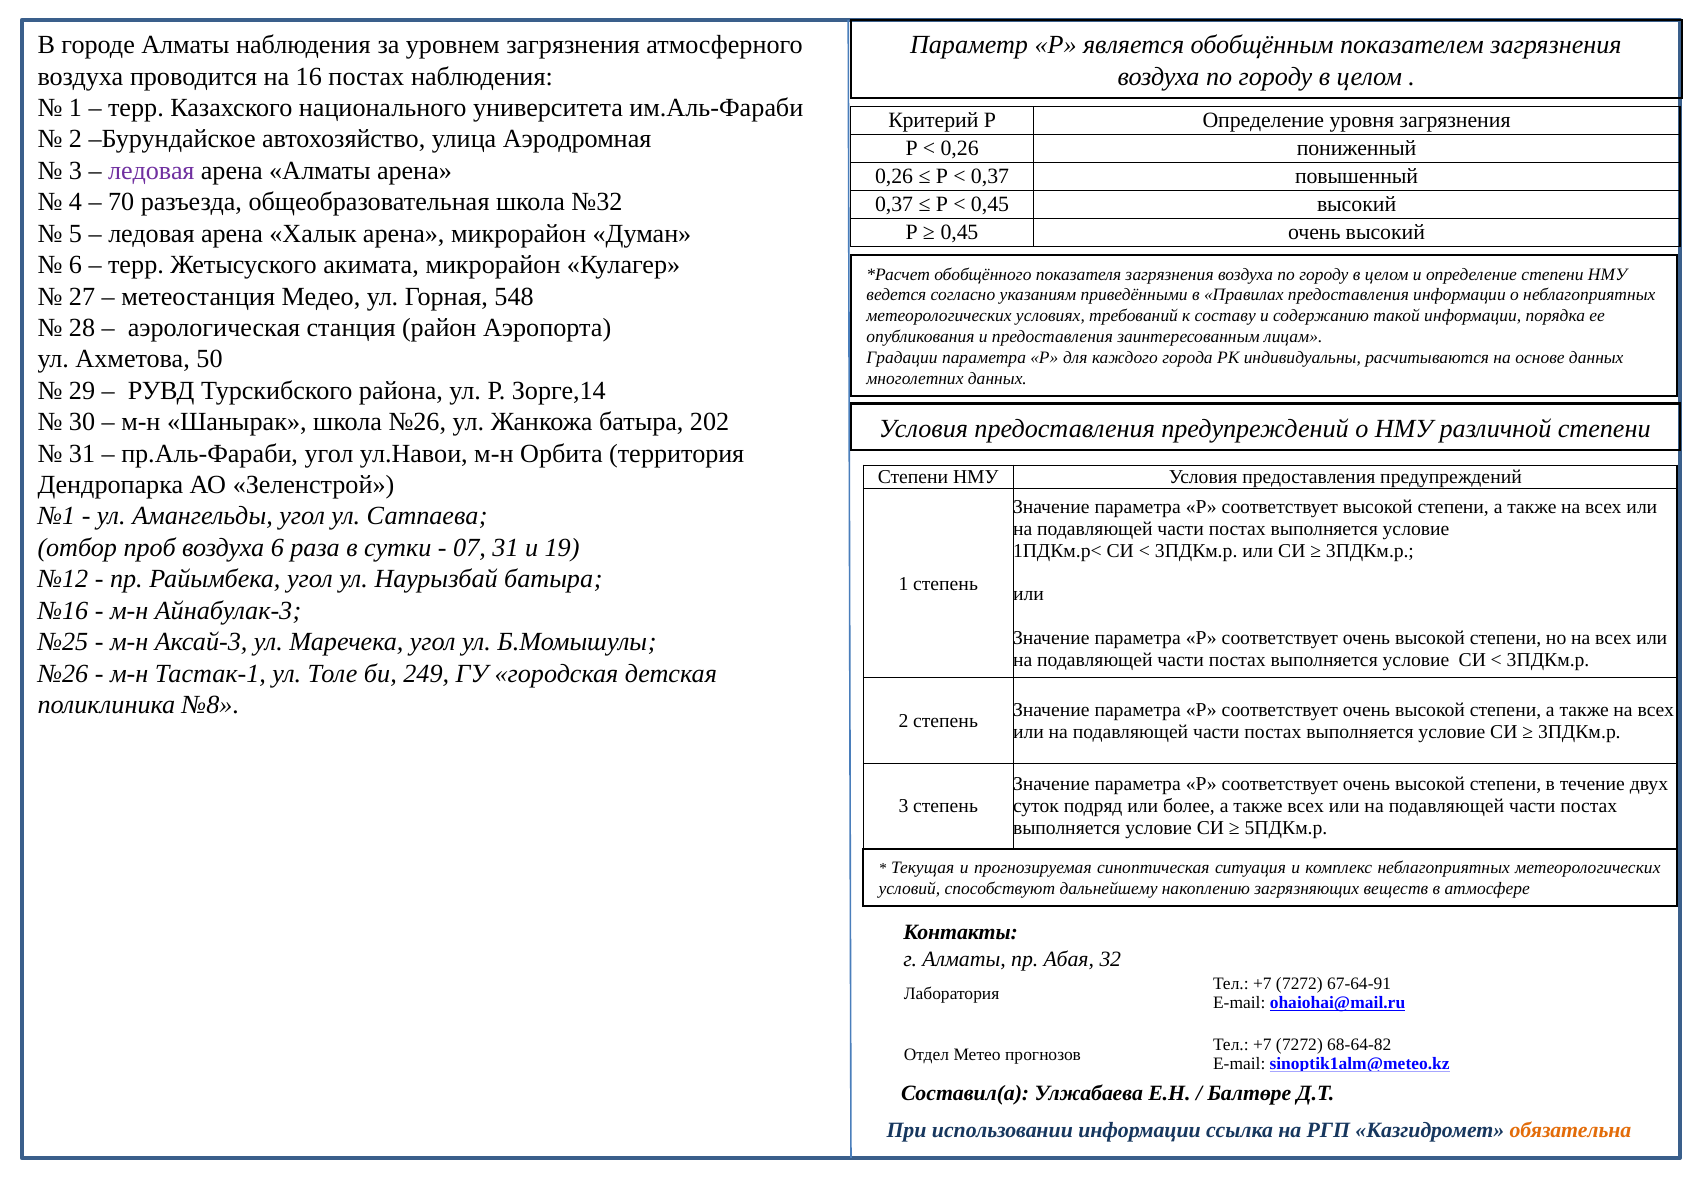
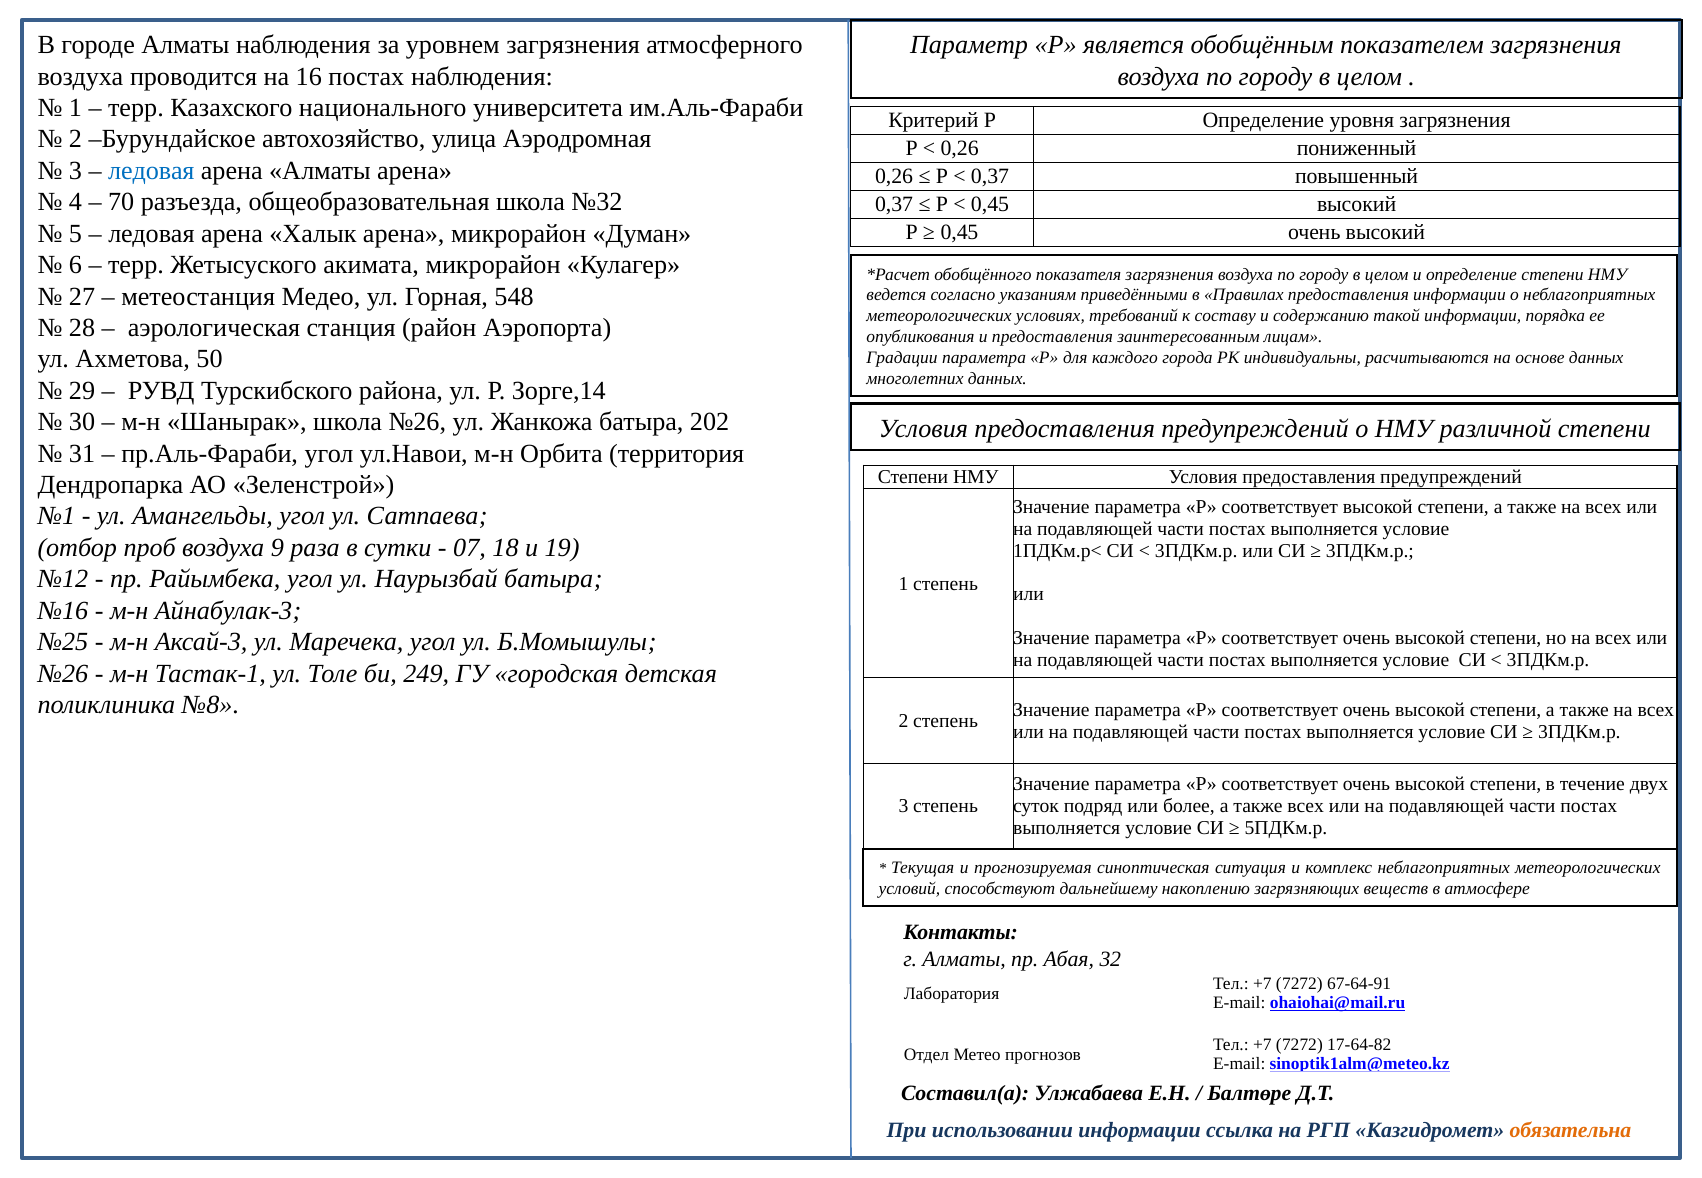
ледовая at (151, 171) colour: purple -> blue
воздуха 6: 6 -> 9
07 31: 31 -> 18
68-64-82: 68-64-82 -> 17-64-82
